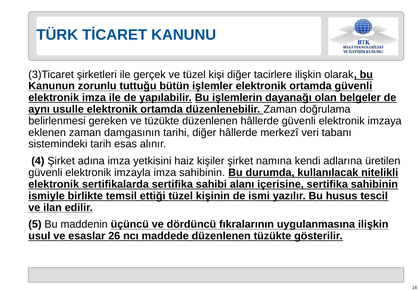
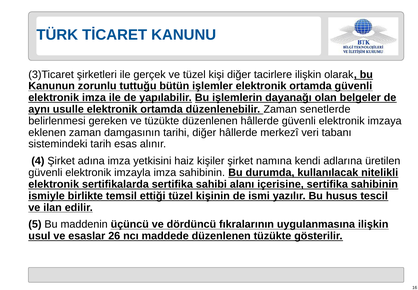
doğrulama: doğrulama -> senetlerde
